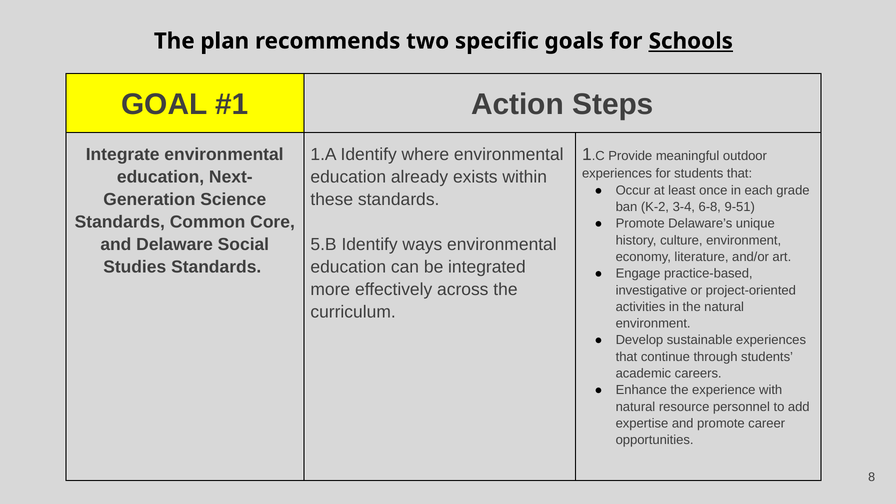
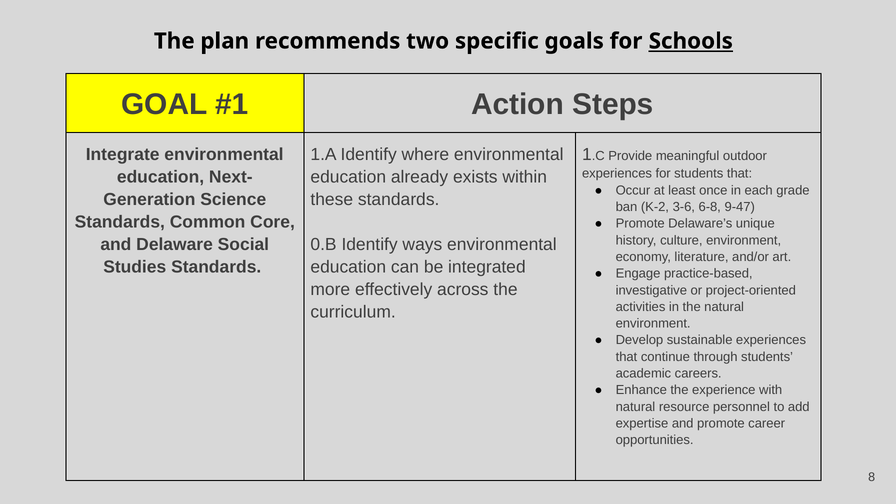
3-4: 3-4 -> 3-6
9-51: 9-51 -> 9-47
5.B: 5.B -> 0.B
